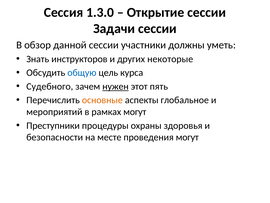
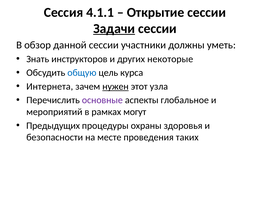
1.3.0: 1.3.0 -> 4.1.1
Задачи underline: none -> present
Судебного: Судебного -> Интернета
пять: пять -> узла
основные colour: orange -> purple
Преступники: Преступники -> Предыдущих
проведения могут: могут -> таких
